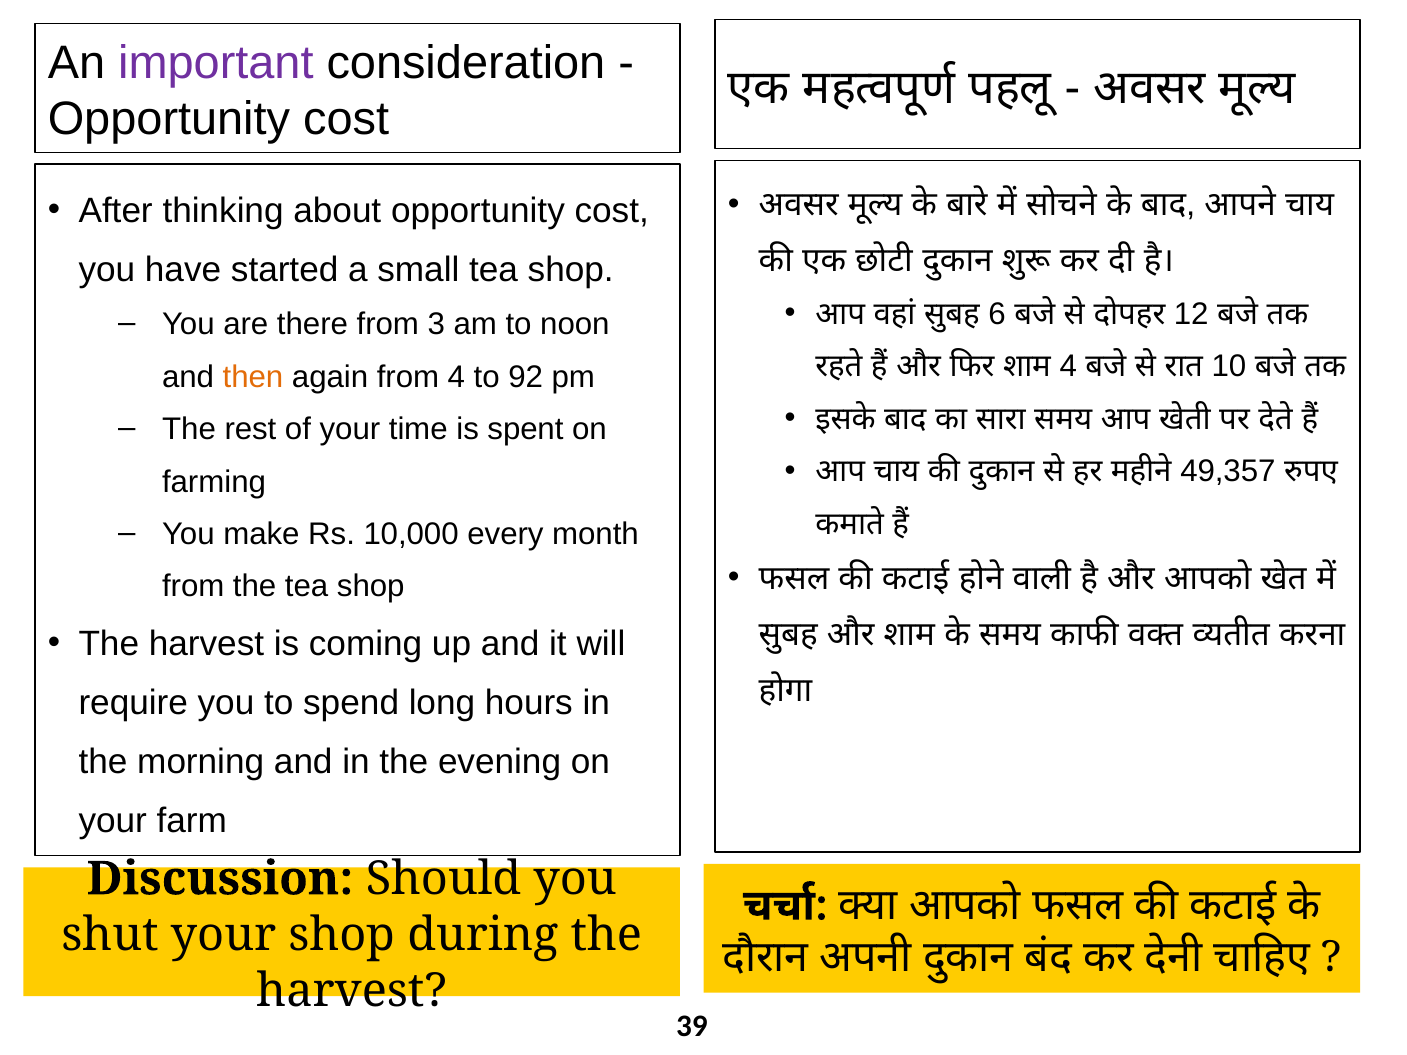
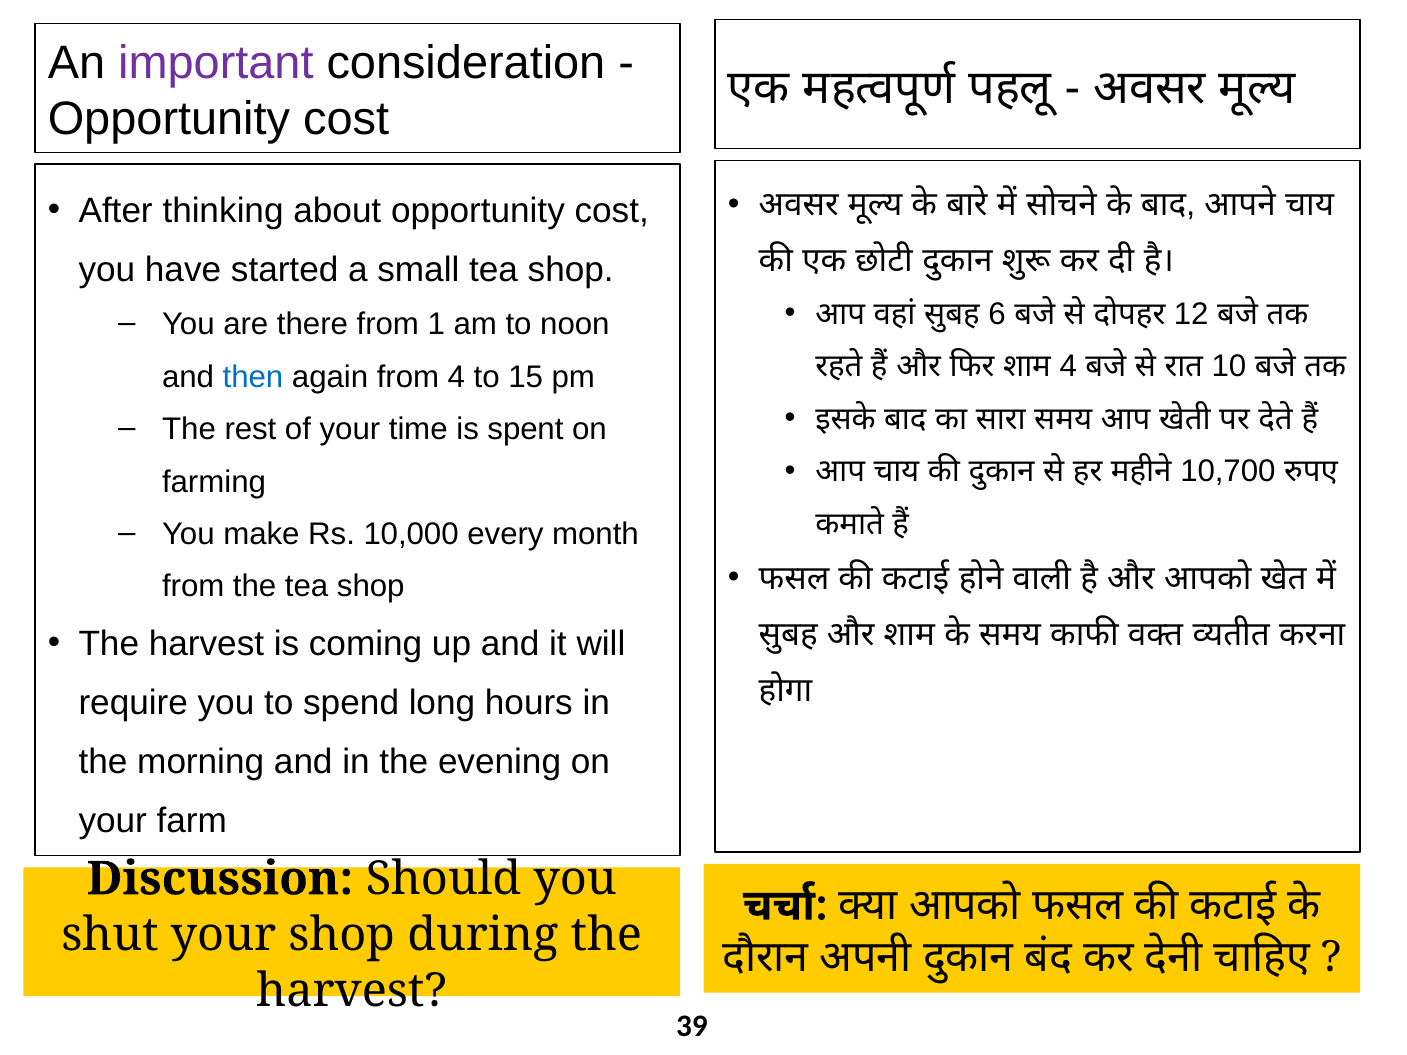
3: 3 -> 1
then colour: orange -> blue
92: 92 -> 15
49,357: 49,357 -> 10,700
